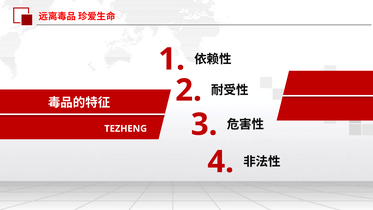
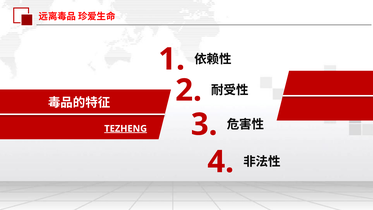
TEZHENG underline: none -> present
